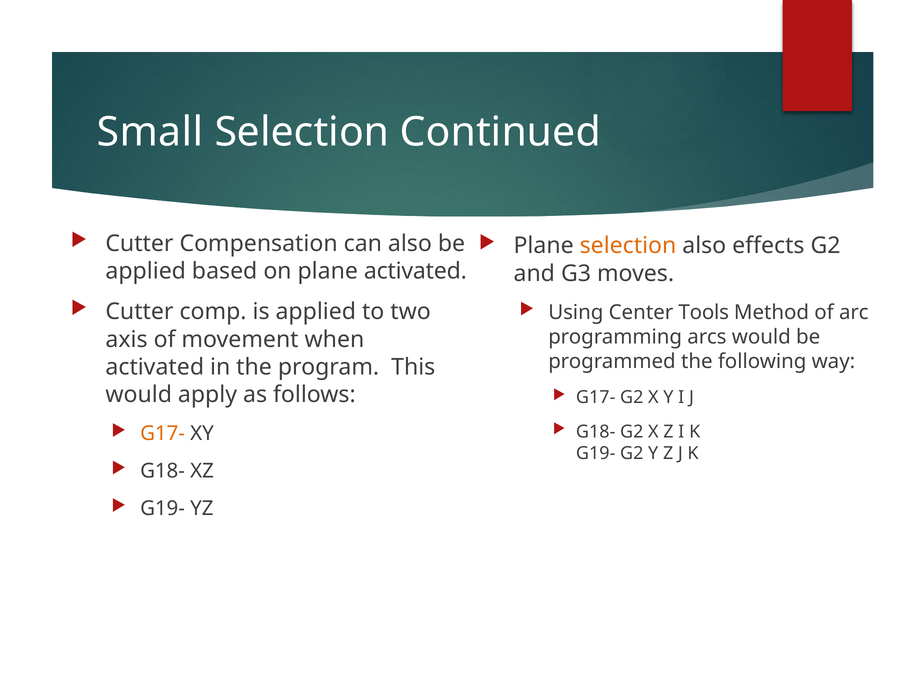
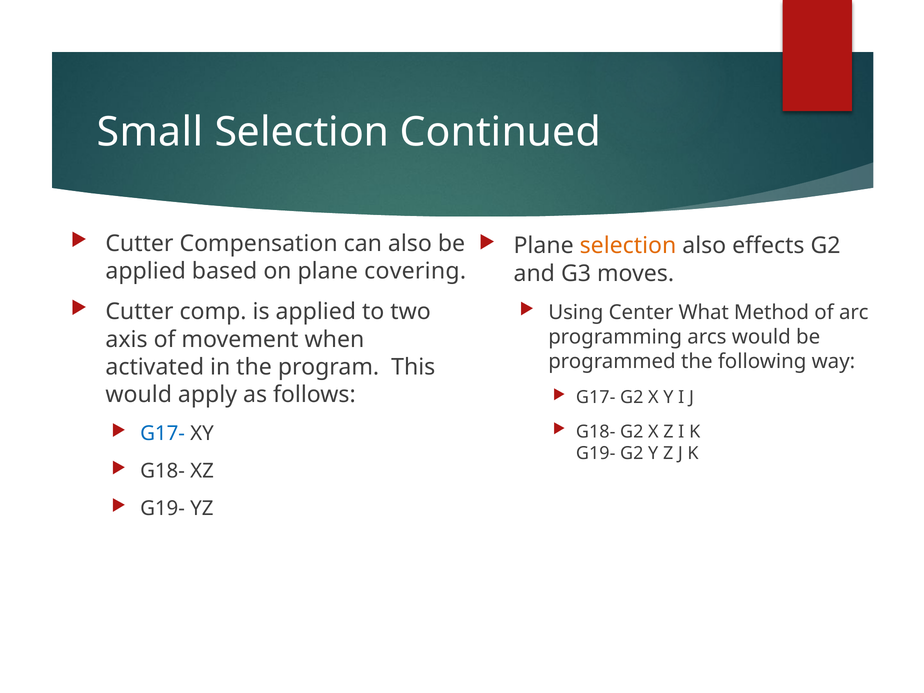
plane activated: activated -> covering
Tools: Tools -> What
G17- at (163, 434) colour: orange -> blue
